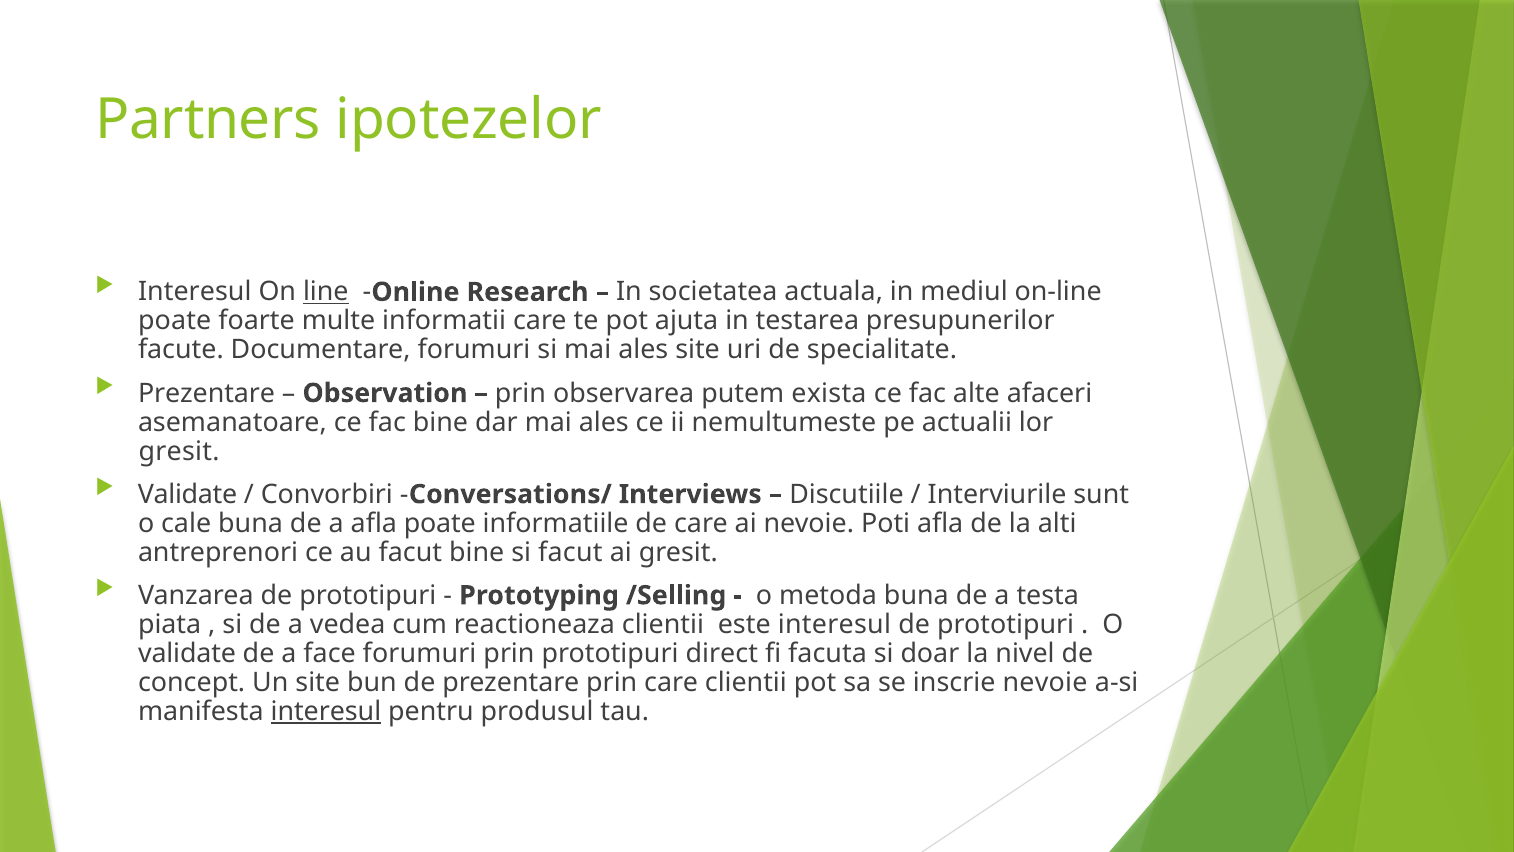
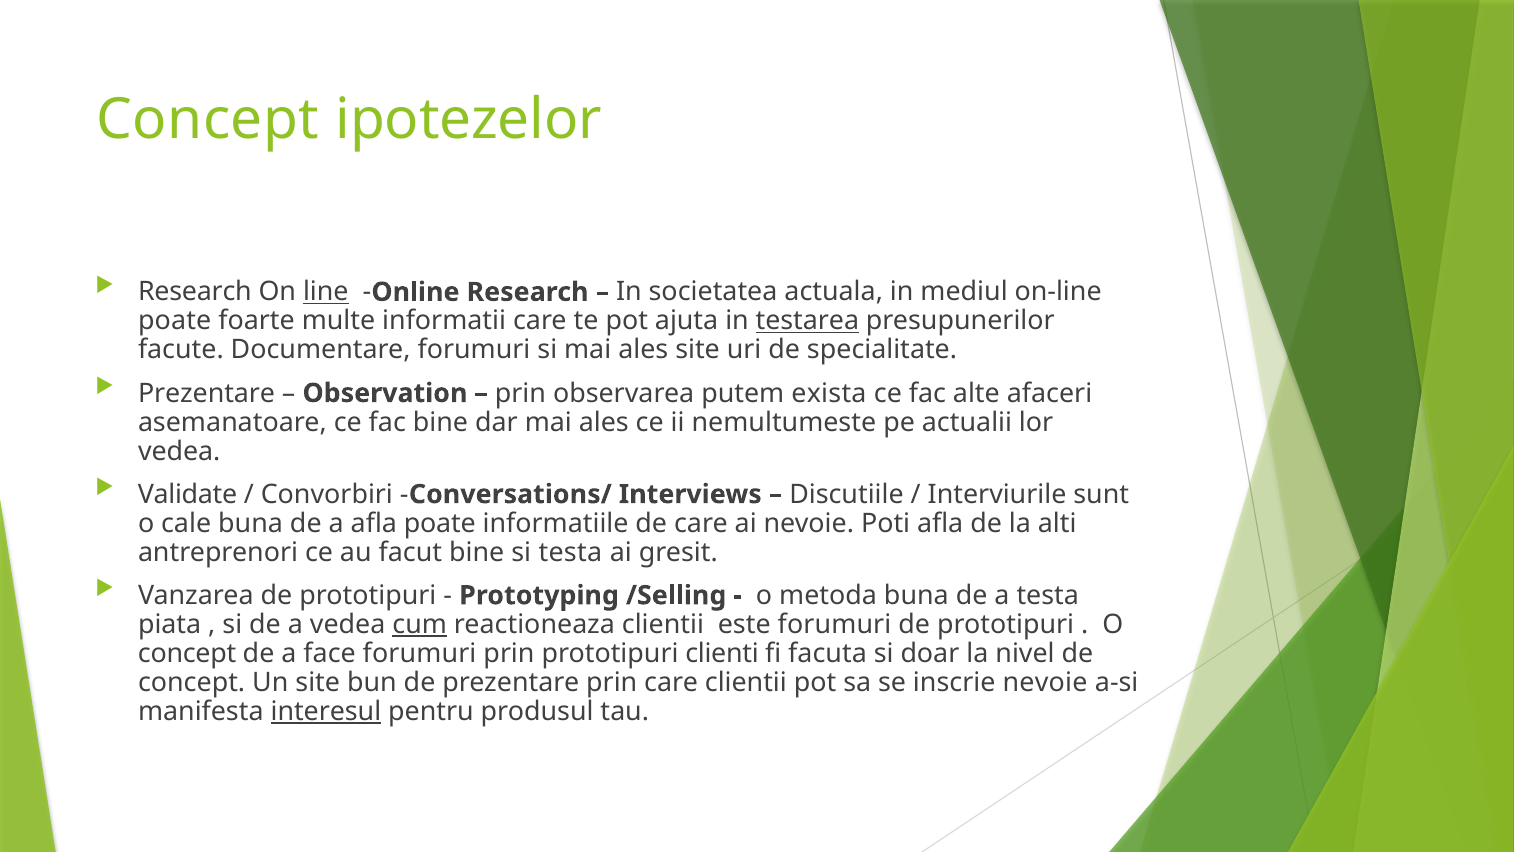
Partners at (208, 119): Partners -> Concept
Interesul at (195, 292): Interesul -> Research
testarea underline: none -> present
gresit at (179, 451): gresit -> vedea
si facut: facut -> testa
cum underline: none -> present
este interesul: interesul -> forumuri
validate at (187, 653): validate -> concept
direct: direct -> clienti
